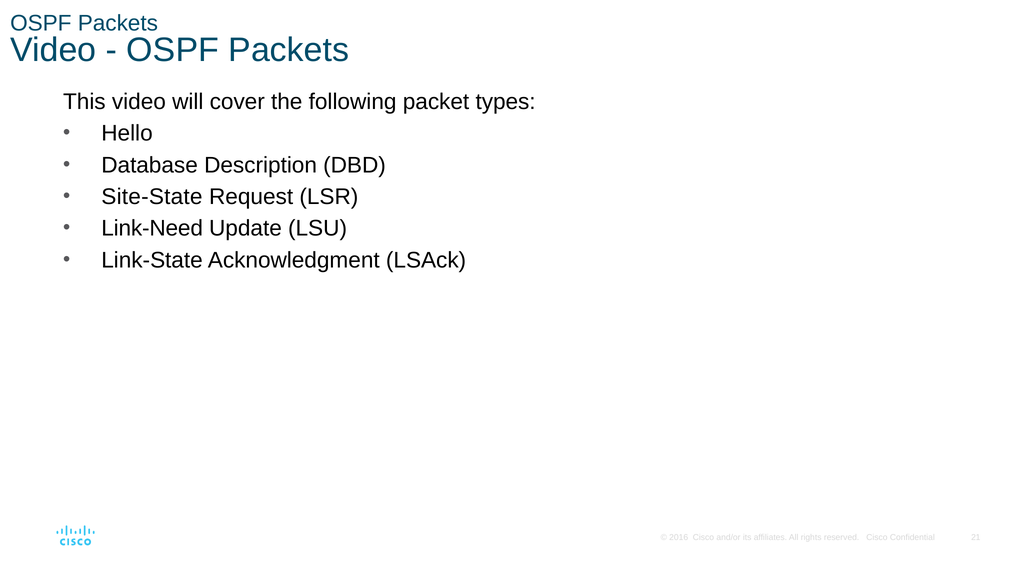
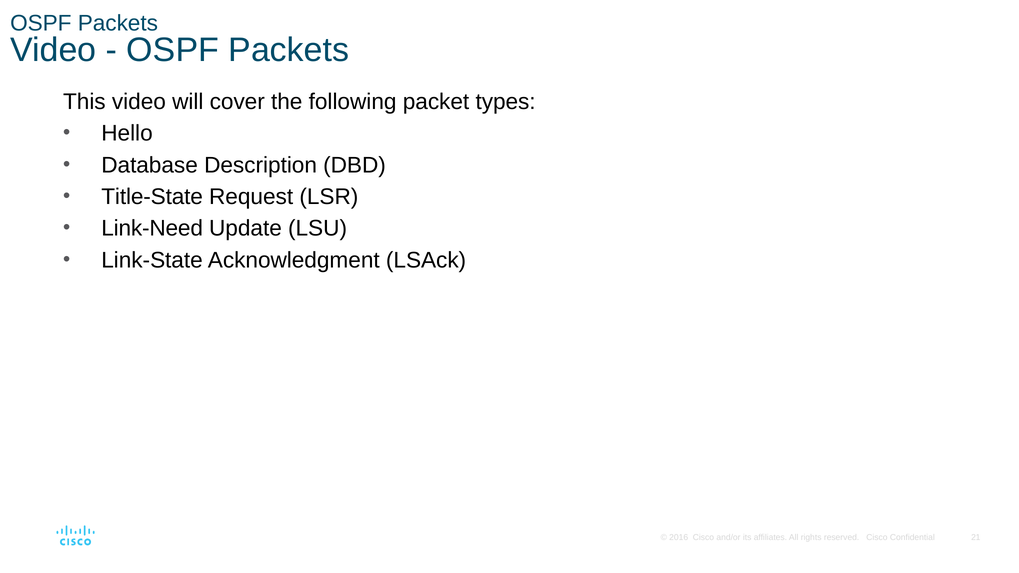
Site-State: Site-State -> Title-State
